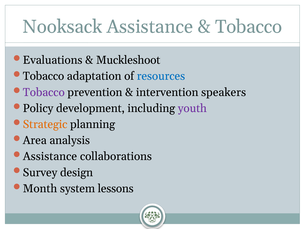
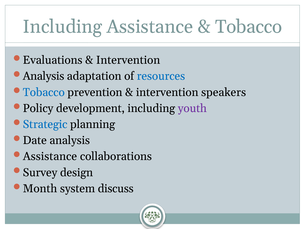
Nooksack at (63, 27): Nooksack -> Including
Muckleshoot at (128, 60): Muckleshoot -> Intervention
Tobacco at (43, 76): Tobacco -> Analysis
Tobacco at (44, 92) colour: purple -> blue
Strategic colour: orange -> blue
Area: Area -> Date
lessons: lessons -> discuss
